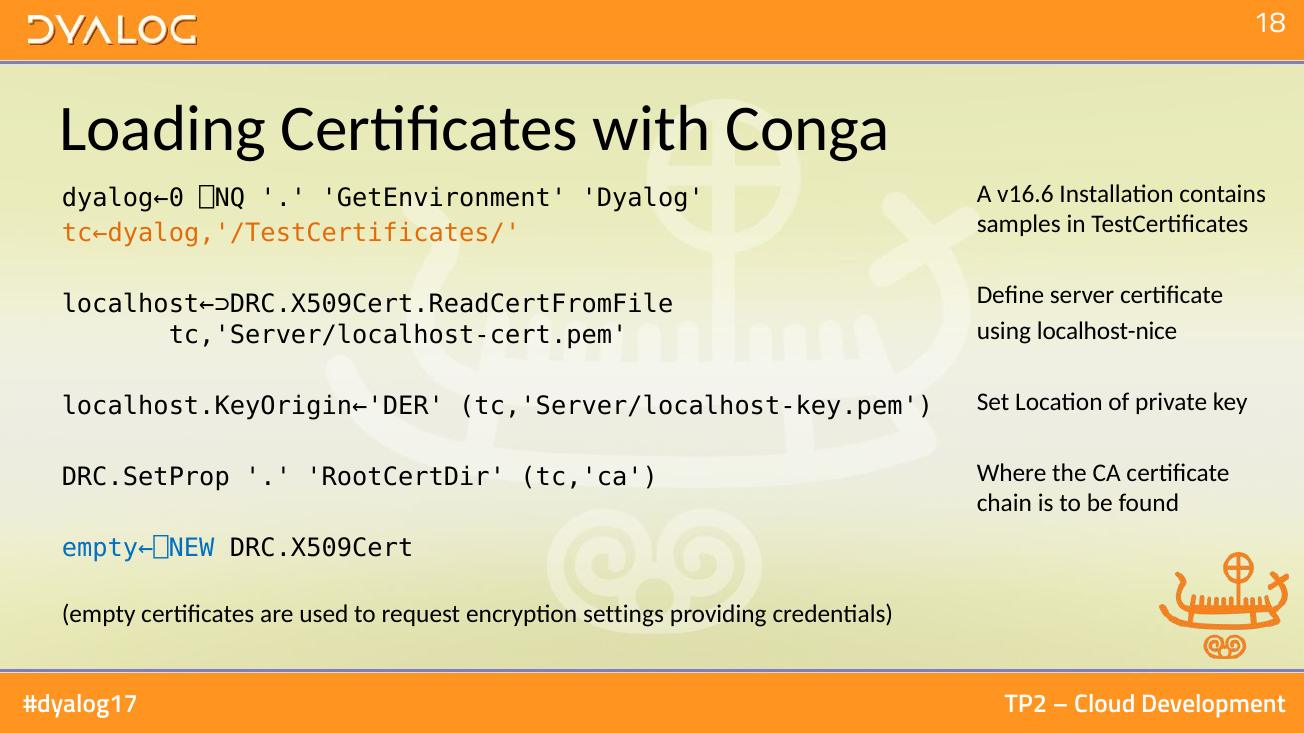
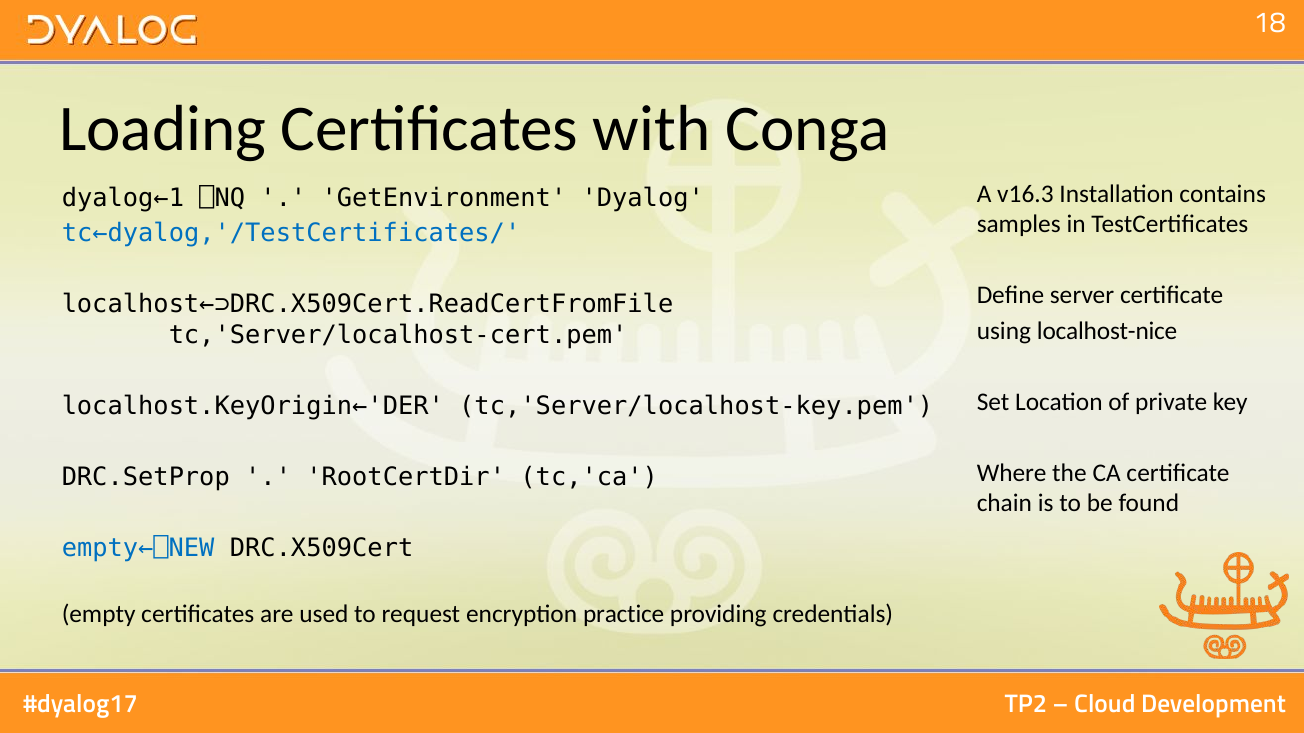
v16.6: v16.6 -> v16.3
dyalog←0: dyalog←0 -> dyalog←1
tc←dyalog,'/TestCertificates/ colour: orange -> blue
settings: settings -> practice
